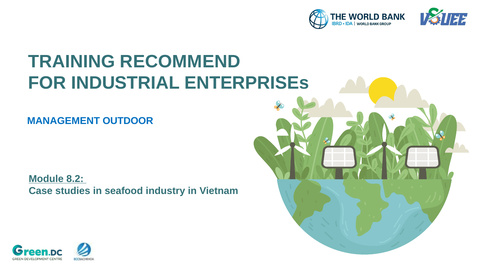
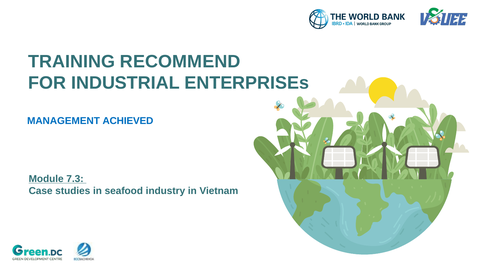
OUTDOOR: OUTDOOR -> ACHIEVED
8.2: 8.2 -> 7.3
